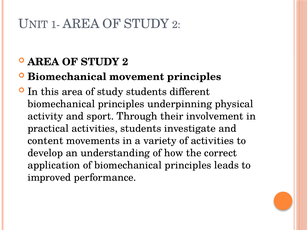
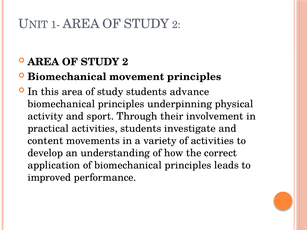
different: different -> advance
